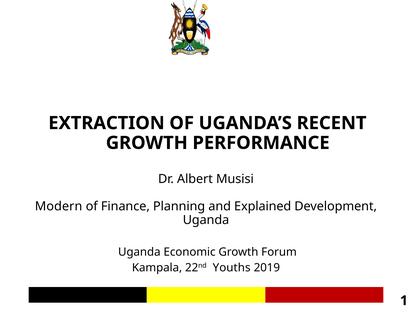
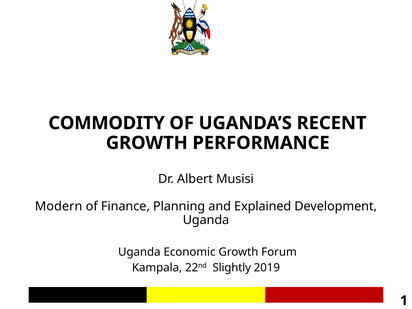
EXTRACTION: EXTRACTION -> COMMODITY
Youths: Youths -> Slightly
